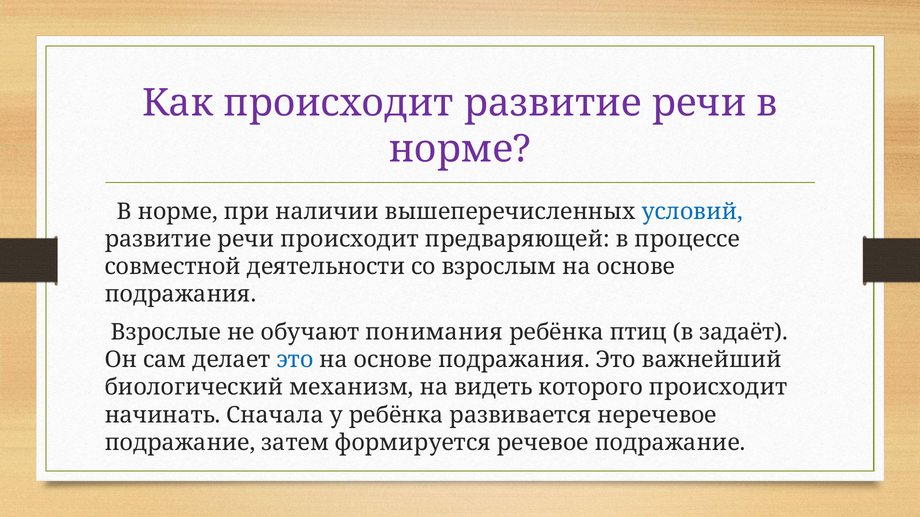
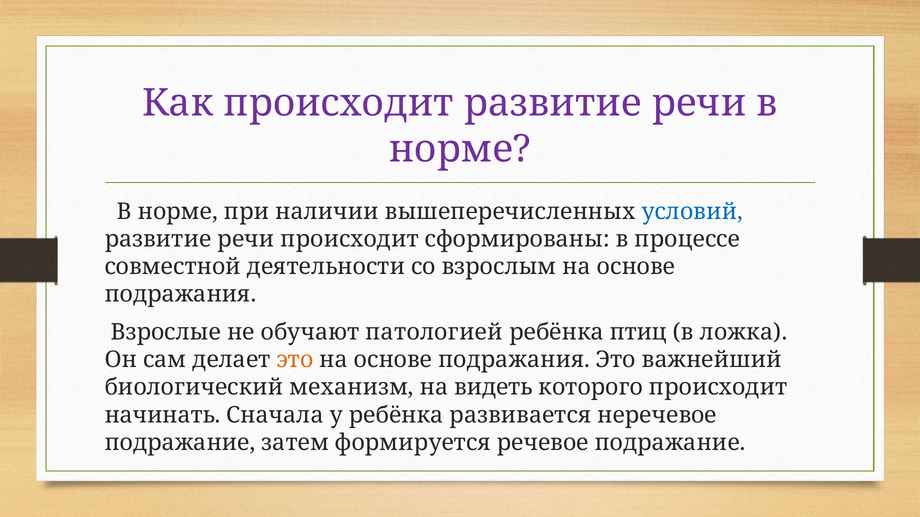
предваряющей: предваряющей -> сформированы
понимания: понимания -> патологией
задаёт: задаёт -> ложка
это at (295, 360) colour: blue -> orange
